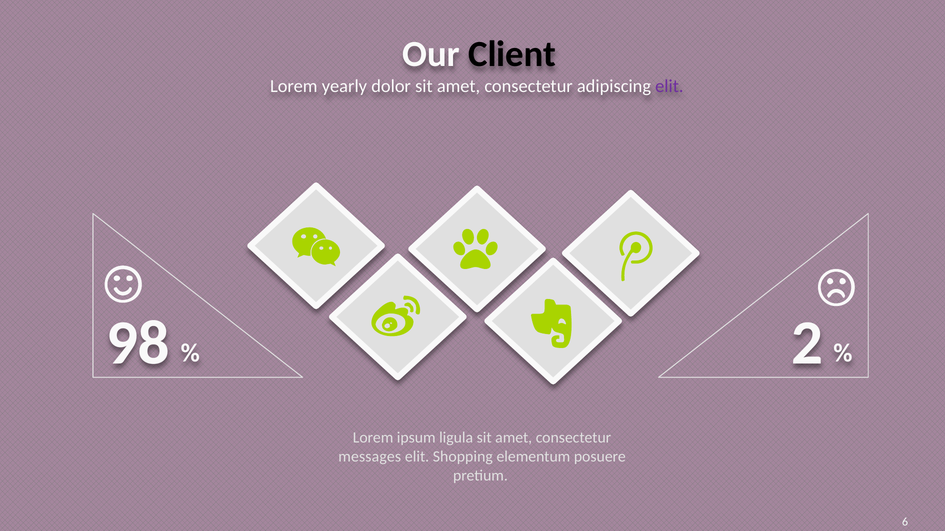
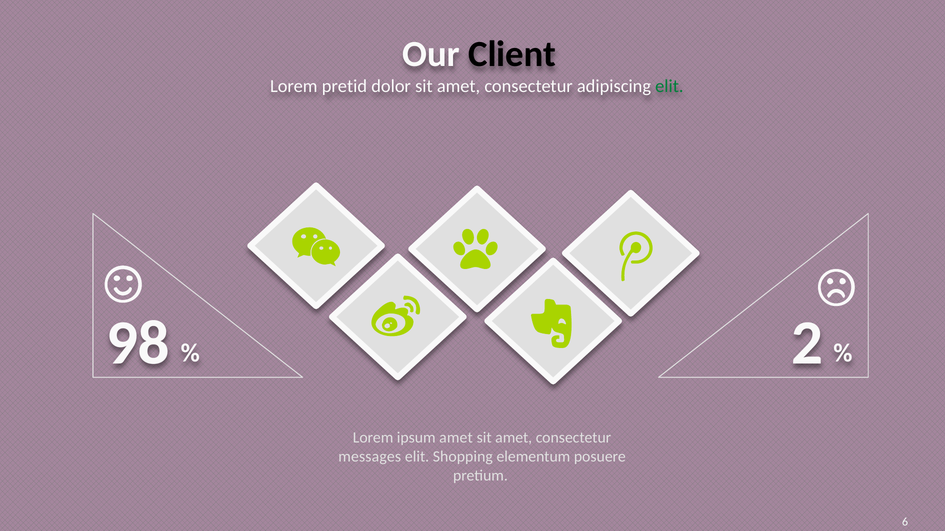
yearly: yearly -> pretid
elit at (669, 86) colour: purple -> green
ipsum ligula: ligula -> amet
